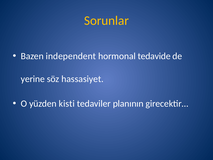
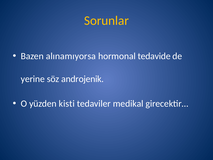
independent: independent -> alınamıyorsa
hassasiyet: hassasiyet -> androjenik
planının: planının -> medikal
